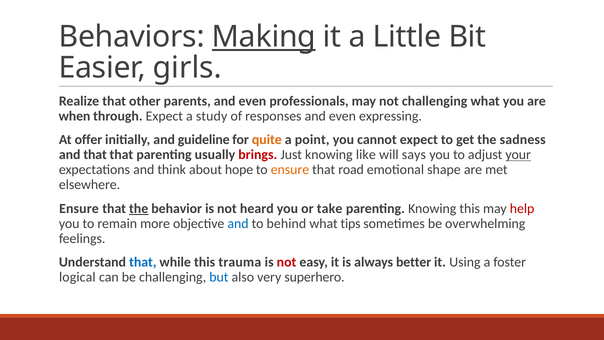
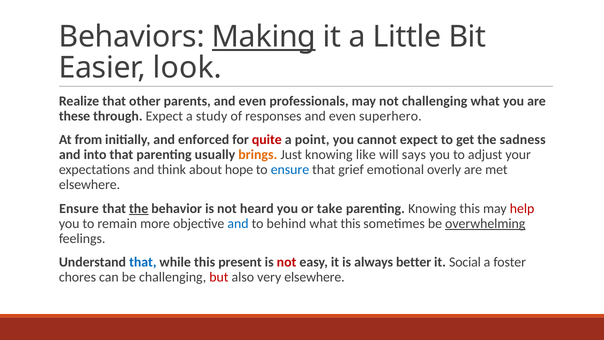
girls: girls -> look
when: when -> these
expressing: expressing -> superhero
offer: offer -> from
guideline: guideline -> enforced
quite colour: orange -> red
and that: that -> into
brings colour: red -> orange
your underline: present -> none
ensure at (290, 170) colour: orange -> blue
road: road -> grief
shape: shape -> overly
what tips: tips -> this
overwhelming underline: none -> present
trauma: trauma -> present
Using: Using -> Social
logical: logical -> chores
but colour: blue -> red
very superhero: superhero -> elsewhere
